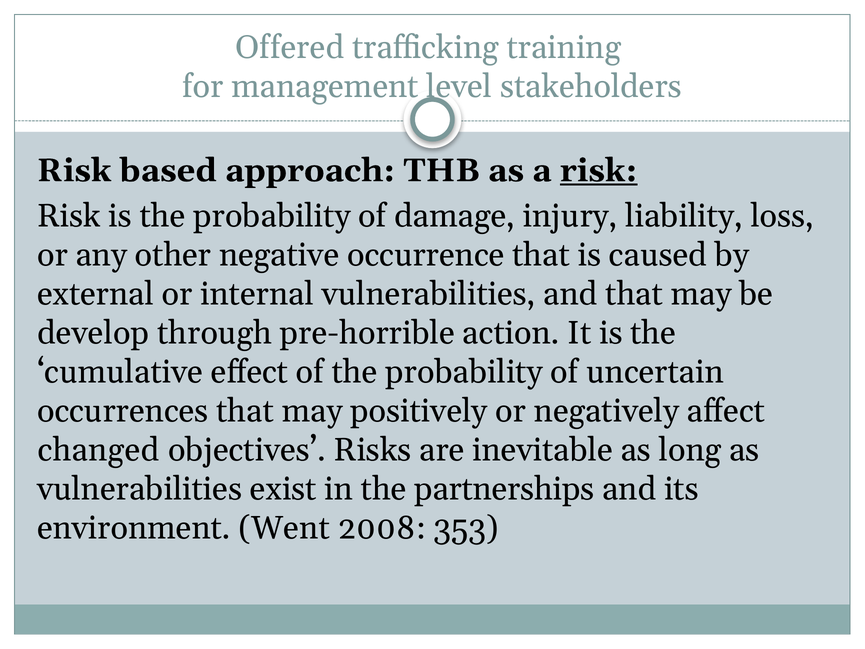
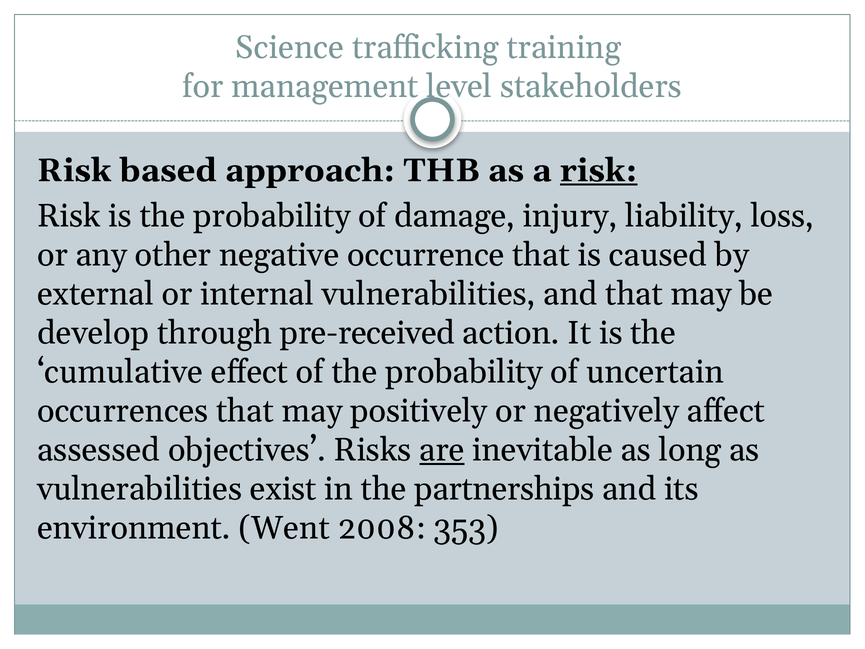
Offered: Offered -> Science
pre-horrible: pre-horrible -> pre-received
changed: changed -> assessed
are underline: none -> present
